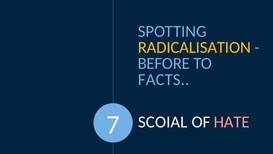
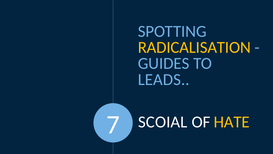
BEFORE: BEFORE -> GUIDES
FACTS: FACTS -> LEADS
HATE colour: pink -> yellow
